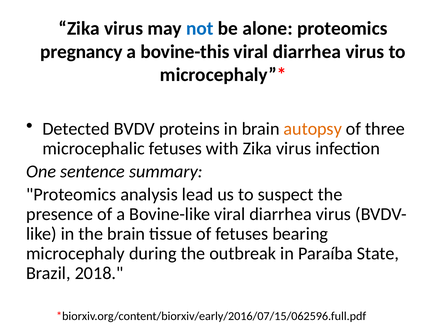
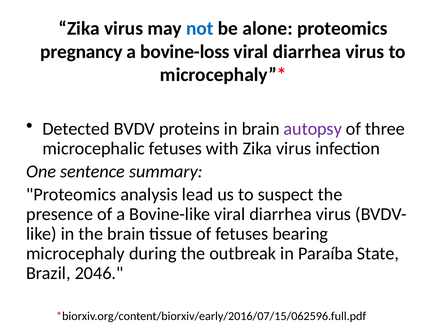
bovine-this: bovine-this -> bovine-loss
autopsy colour: orange -> purple
2018: 2018 -> 2046
